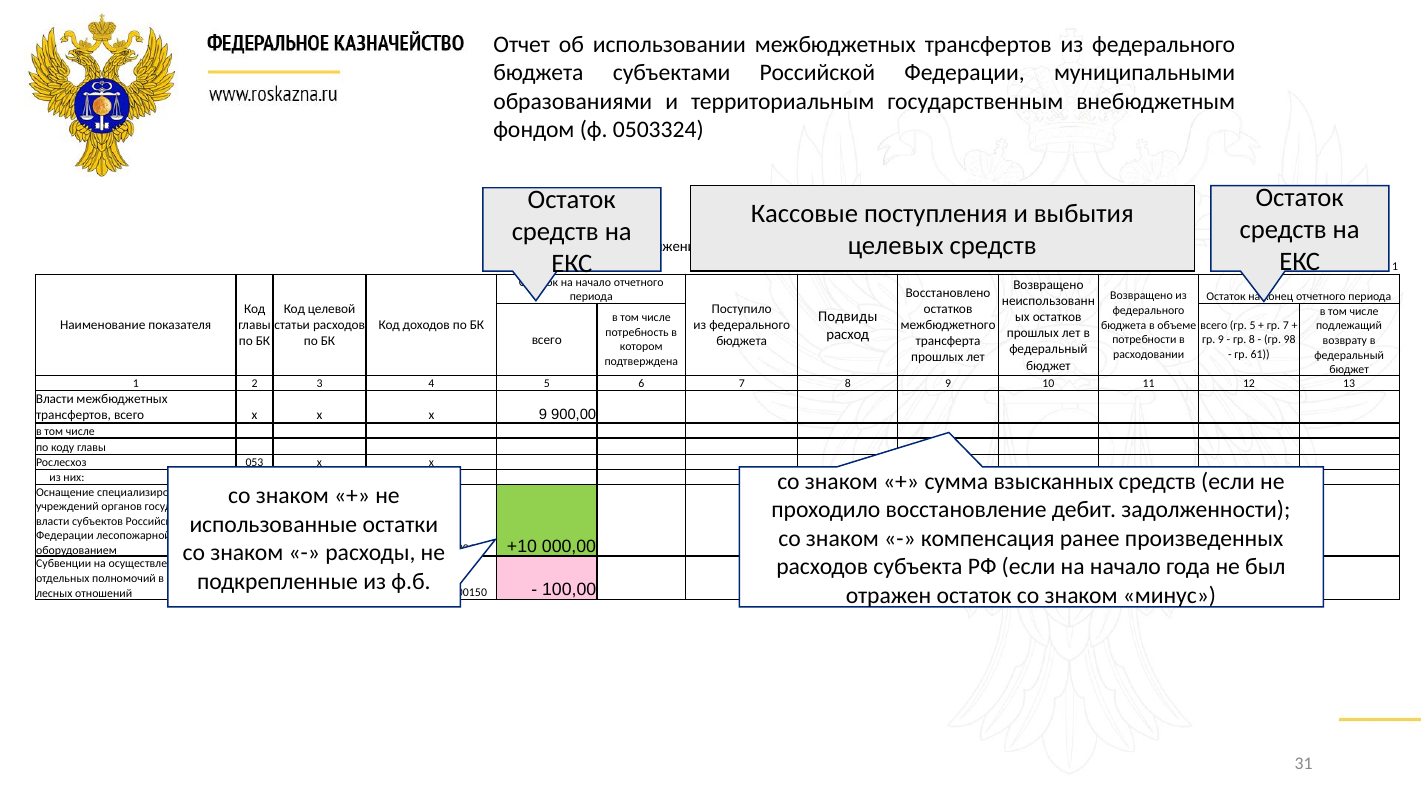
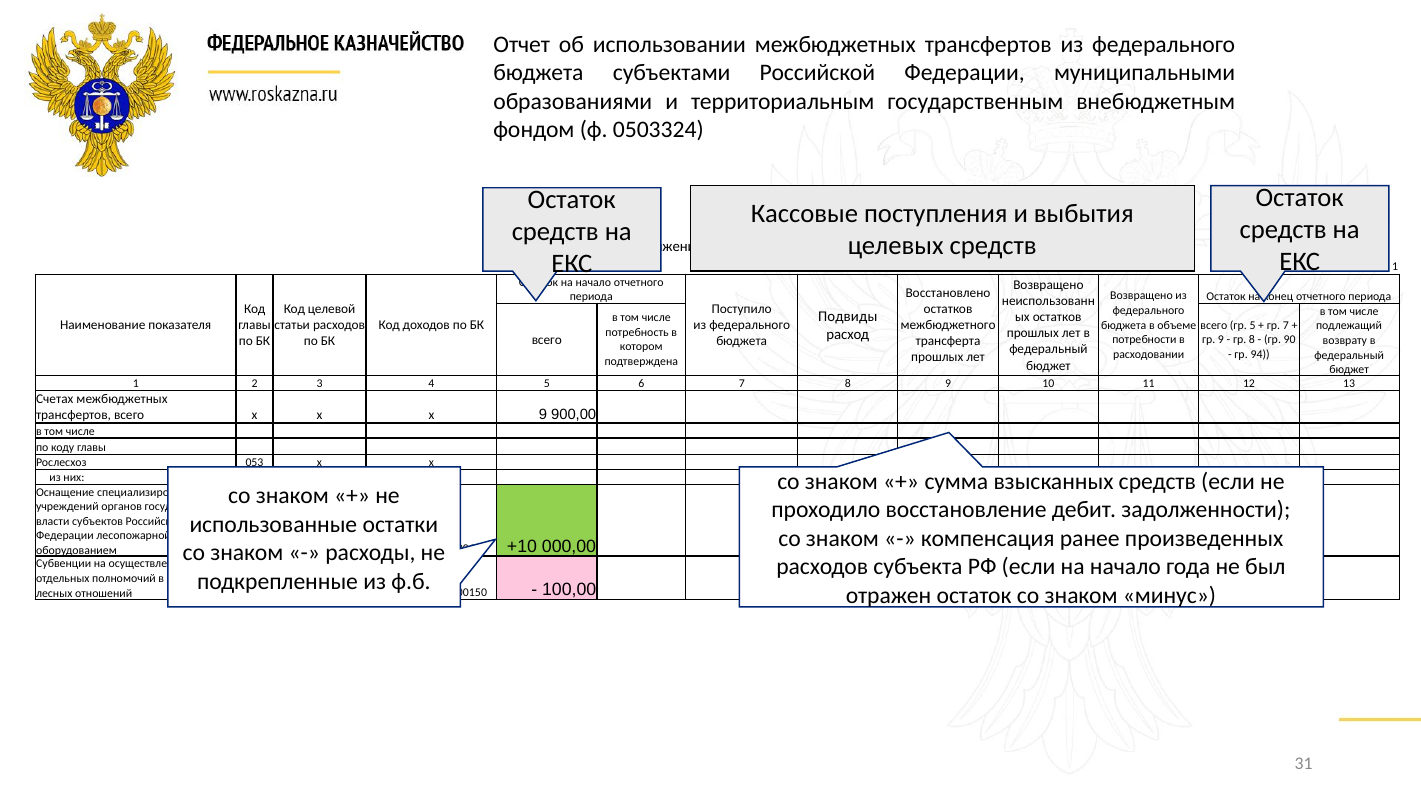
98: 98 -> 90
61: 61 -> 94
Власти at (55, 399): Власти -> Счетах
